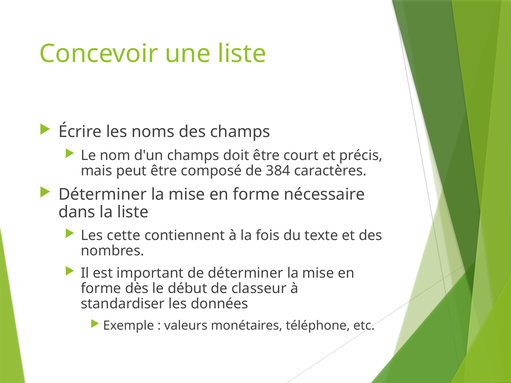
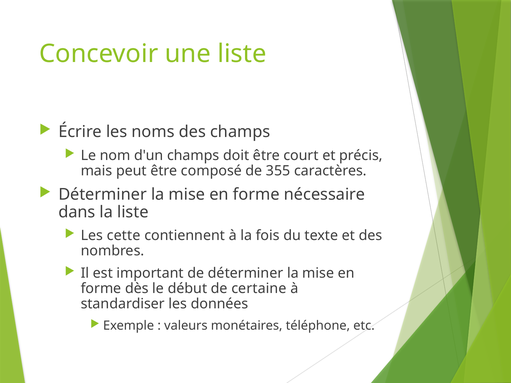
384: 384 -> 355
classeur: classeur -> certaine
